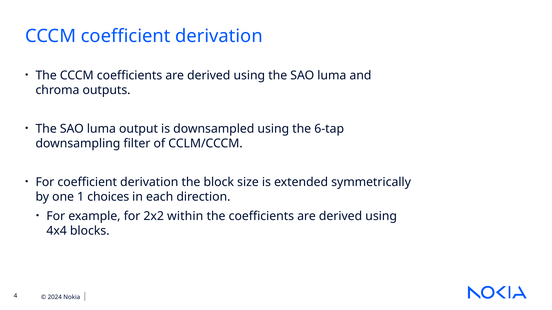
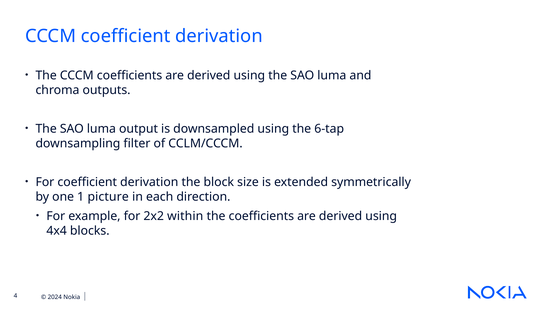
choices: choices -> picture
